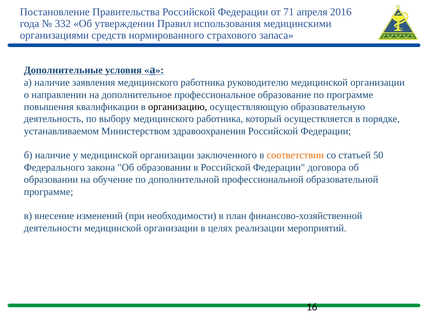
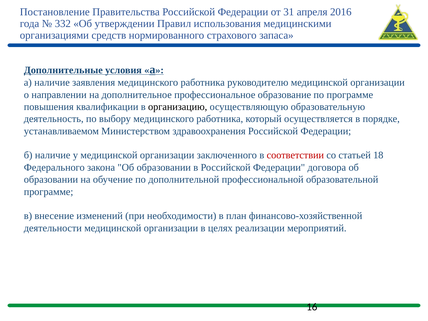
71: 71 -> 31
соответствии colour: orange -> red
50: 50 -> 18
